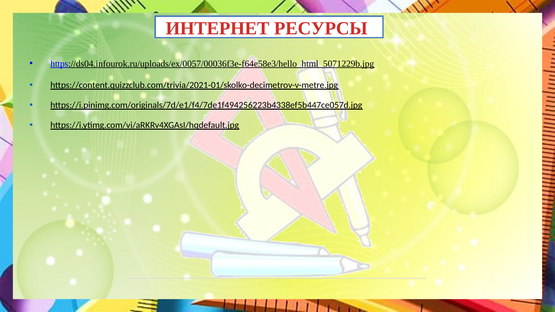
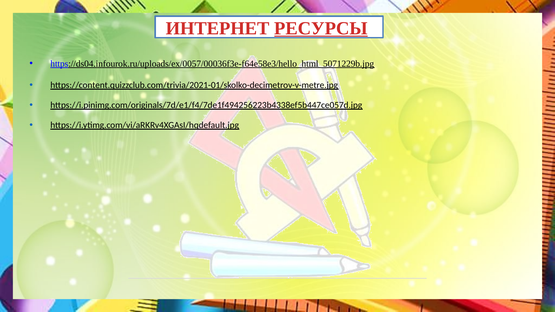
РЕСУРСЫ underline: none -> present
